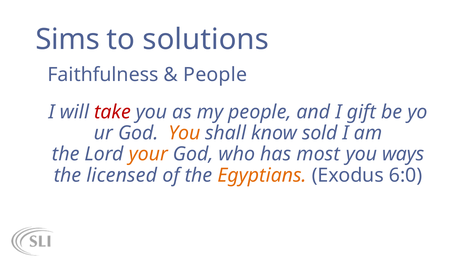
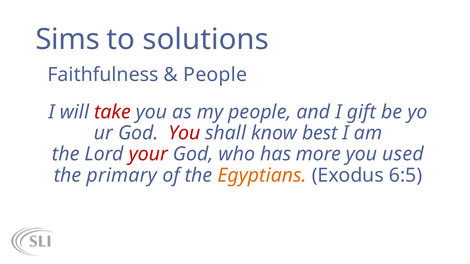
You at (184, 133) colour: orange -> red
sold: sold -> best
your colour: orange -> red
most: most -> more
ways: ways -> used
licensed: licensed -> primary
6:0: 6:0 -> 6:5
